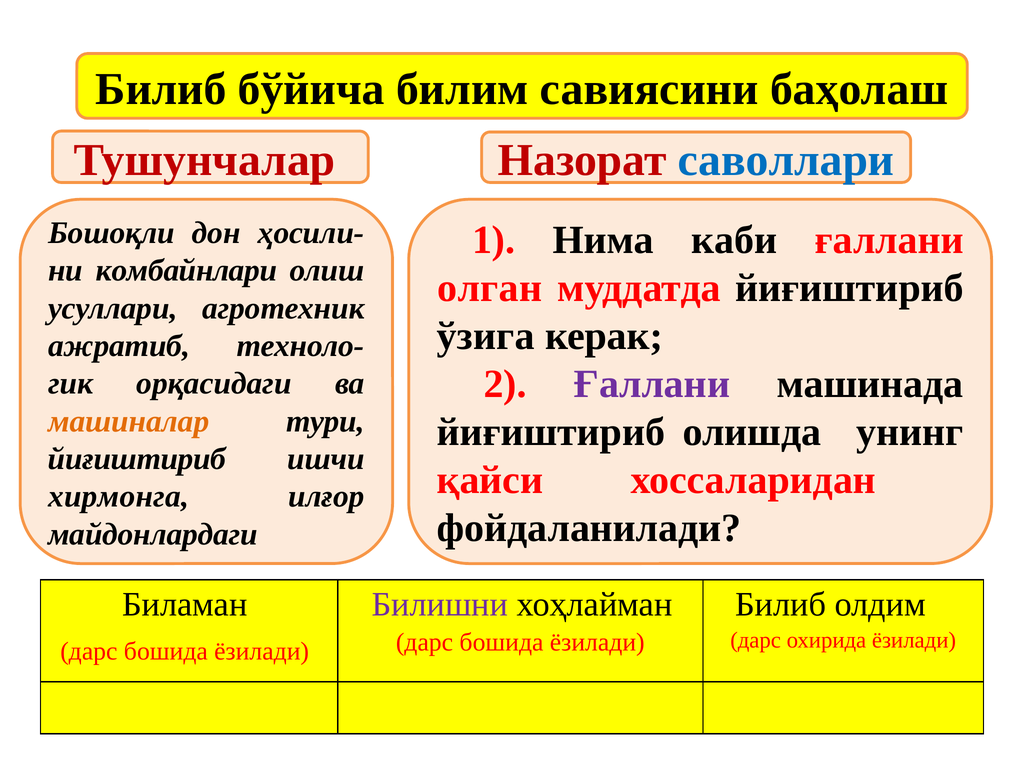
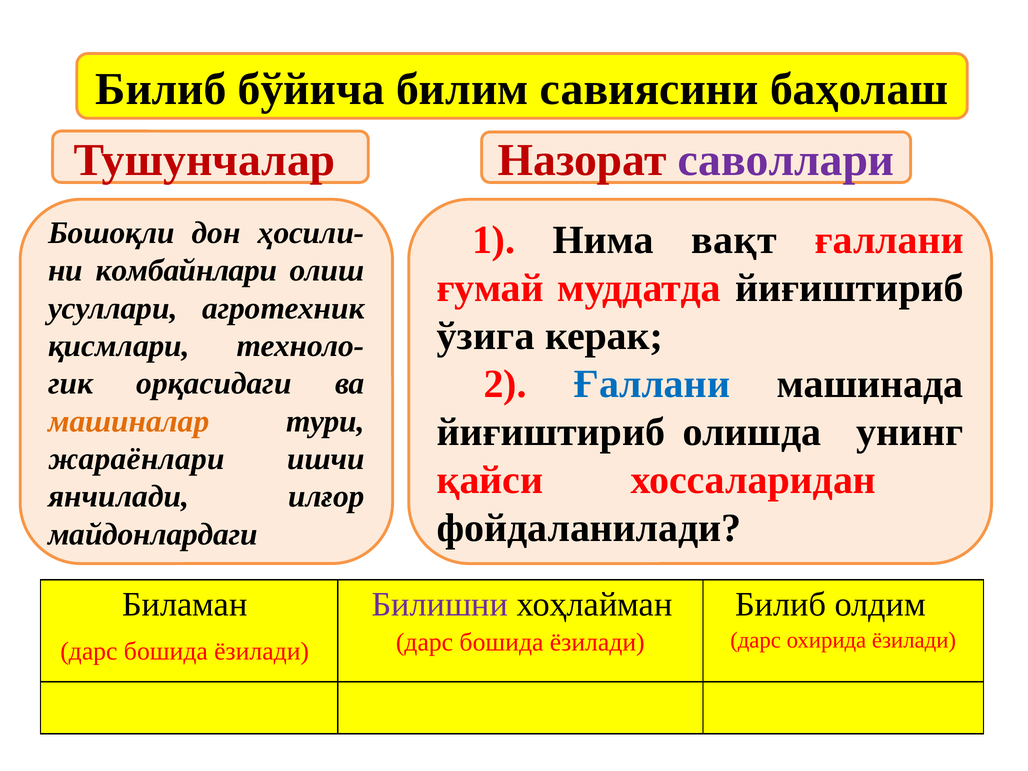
саволлари colour: blue -> purple
каби: каби -> вақт
олган: олган -> ғумай
ажратиб: ажратиб -> қисмлари
Ғаллани at (652, 384) colour: purple -> blue
йиғиштириб at (137, 459): йиғиштириб -> жараёнлари
хирмонга: хирмонга -> янчилади
